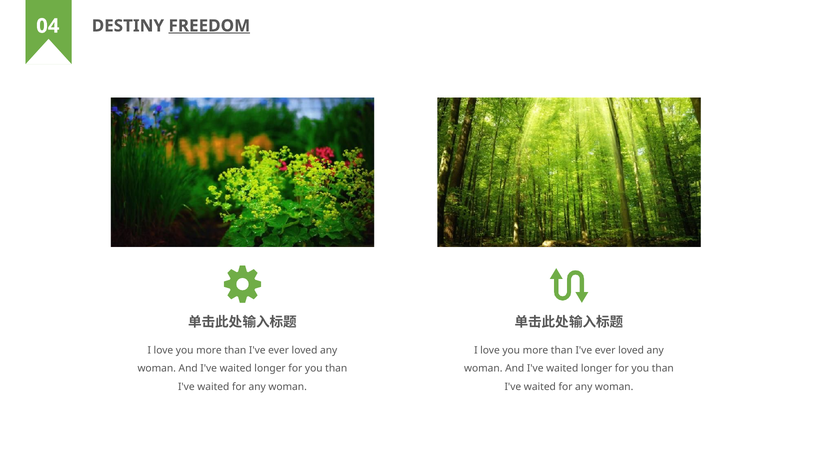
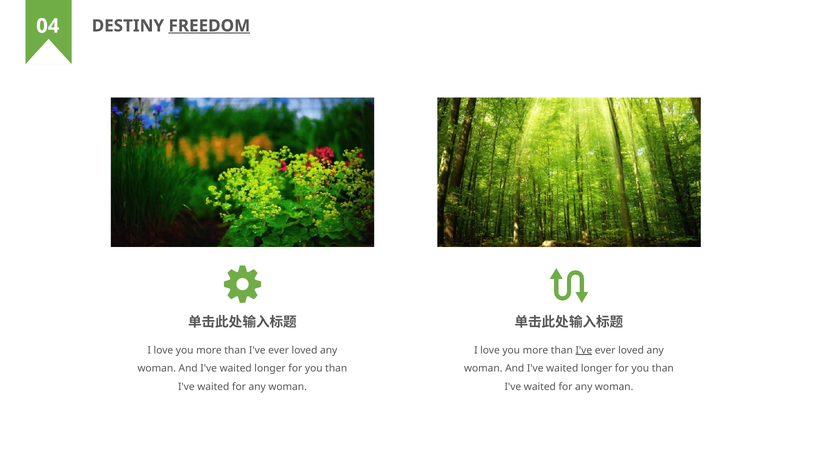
I've at (584, 351) underline: none -> present
